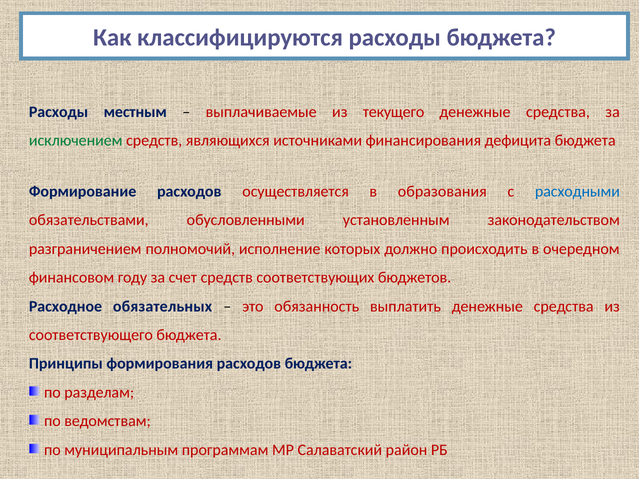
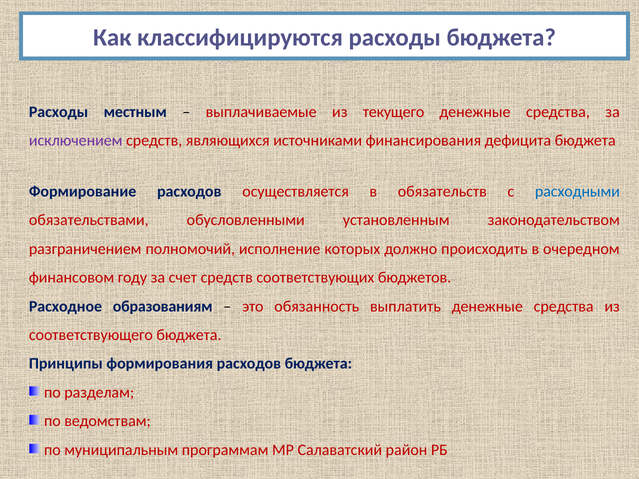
исключением colour: green -> purple
образования: образования -> обязательств
обязательных: обязательных -> образованиям
